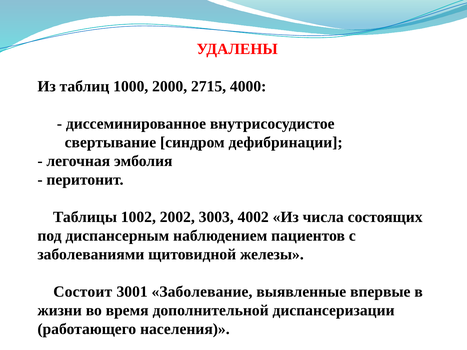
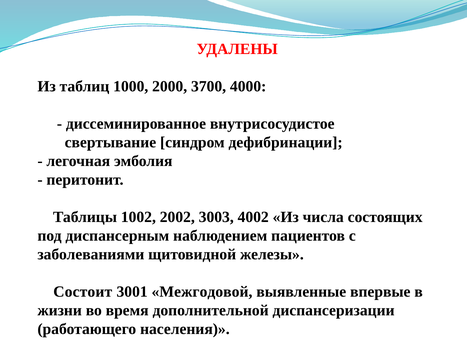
2715: 2715 -> 3700
Заболевание: Заболевание -> Межгодовой
